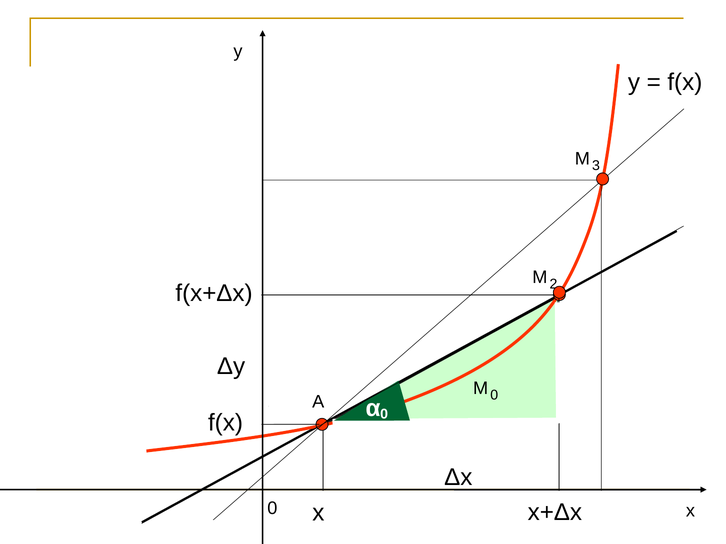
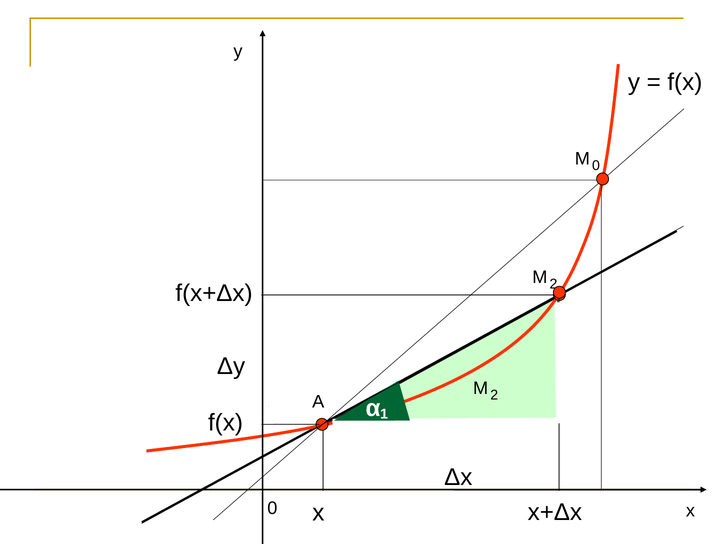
М 3: 3 -> 0
0 at (494, 396): 0 -> 2
α 0: 0 -> 1
